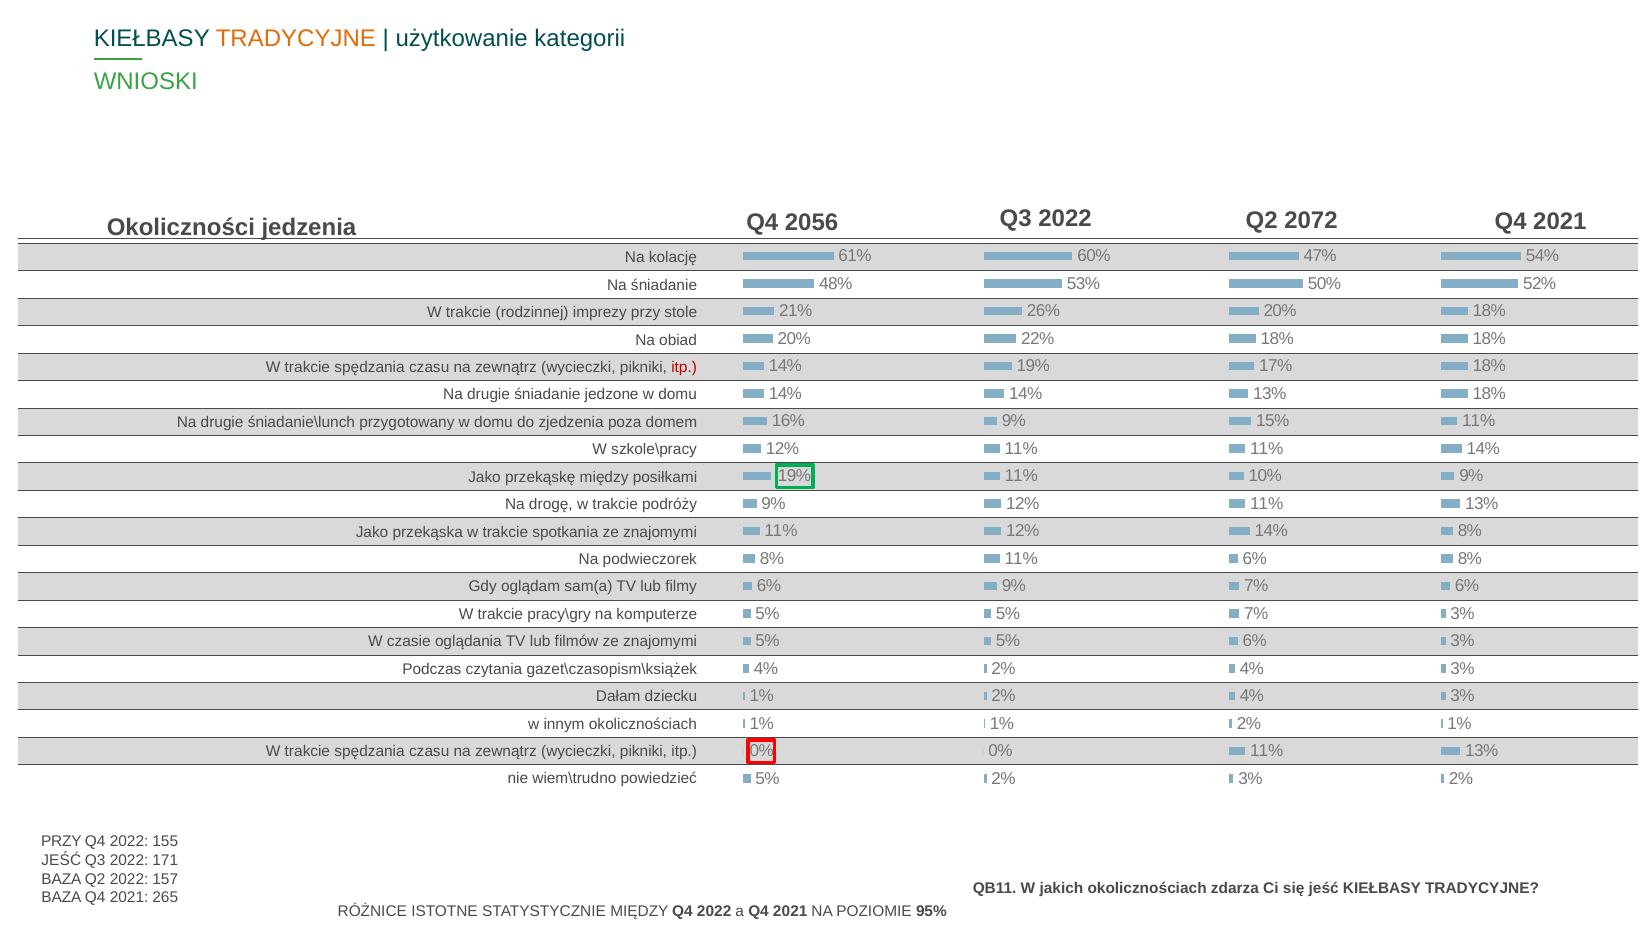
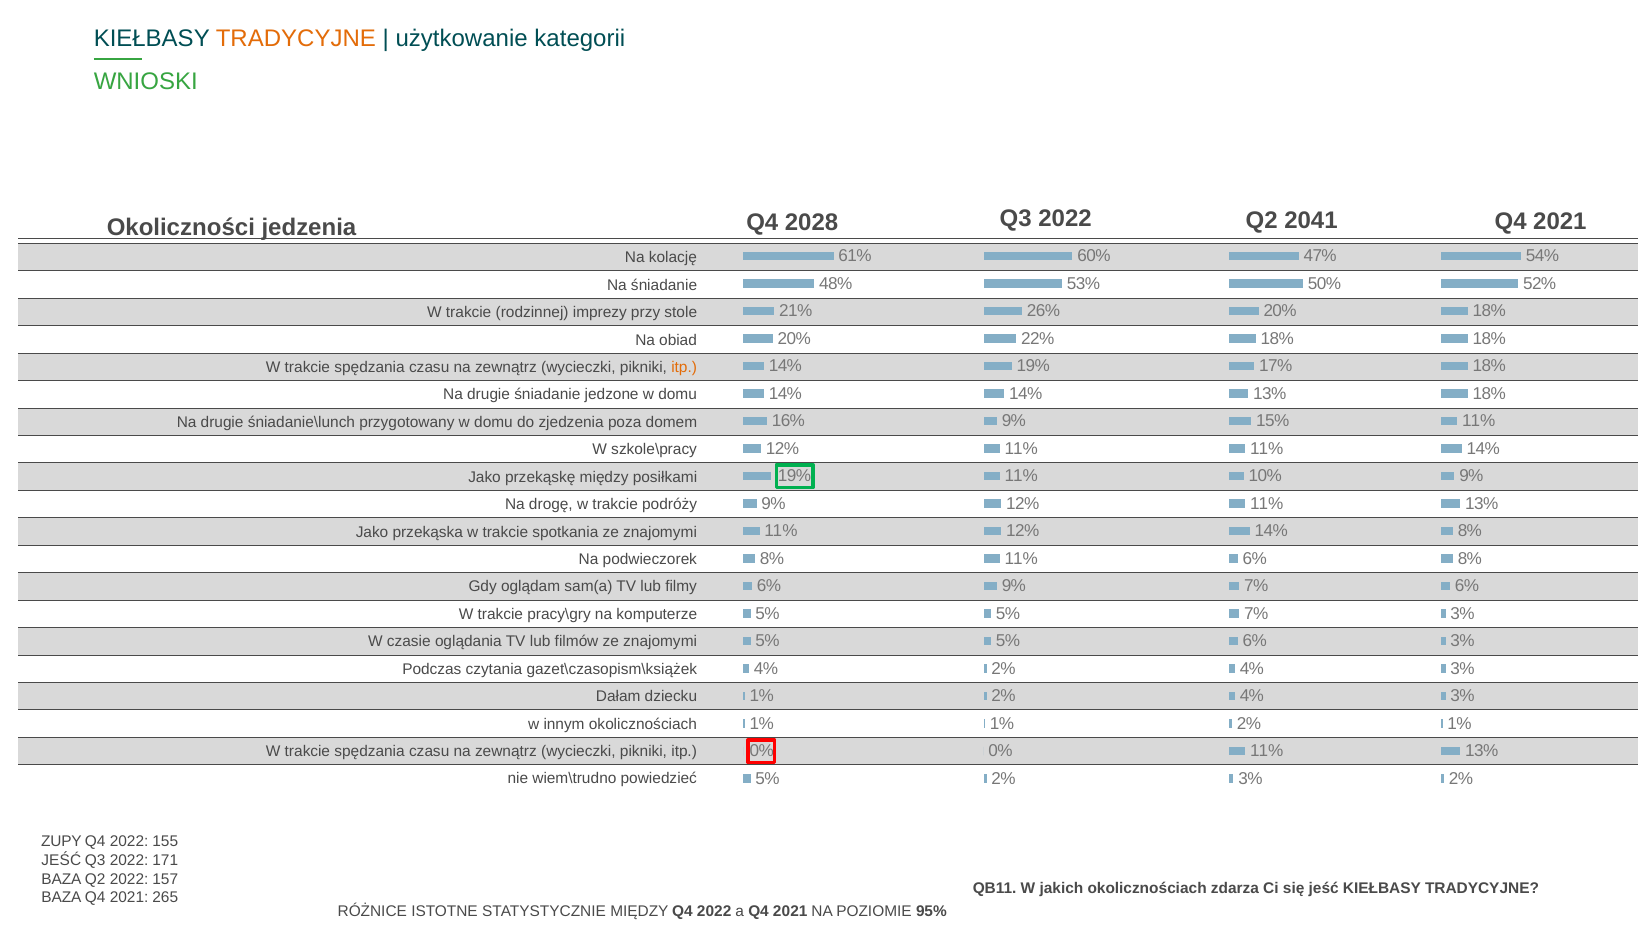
2072: 2072 -> 2041
2056: 2056 -> 2028
itp at (684, 368) colour: red -> orange
PRZY at (61, 842): PRZY -> ZUPY
